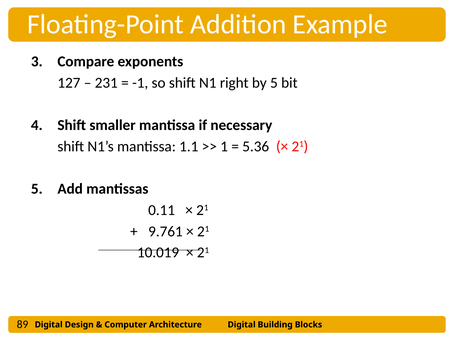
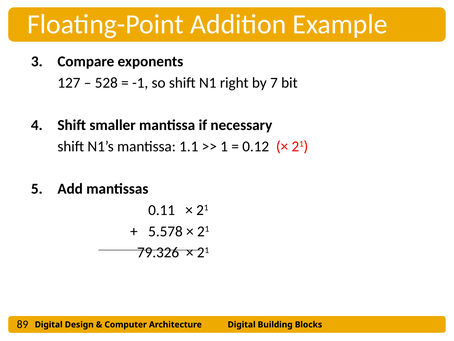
231: 231 -> 528
by 5: 5 -> 7
5.36: 5.36 -> 0.12
9.761: 9.761 -> 5.578
10.019: 10.019 -> 79.326
